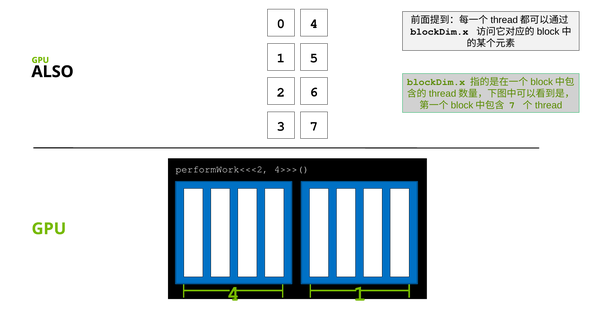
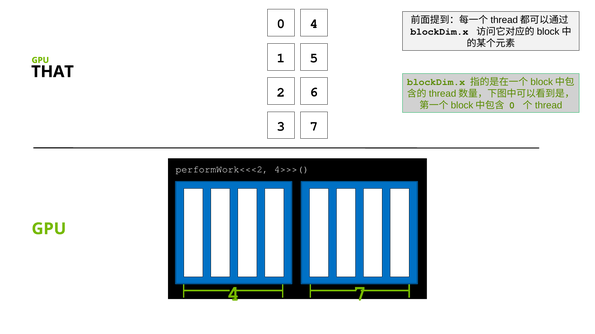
ALSO: ALSO -> THAT
7 at (512, 105): 7 -> 0
4 1: 1 -> 7
